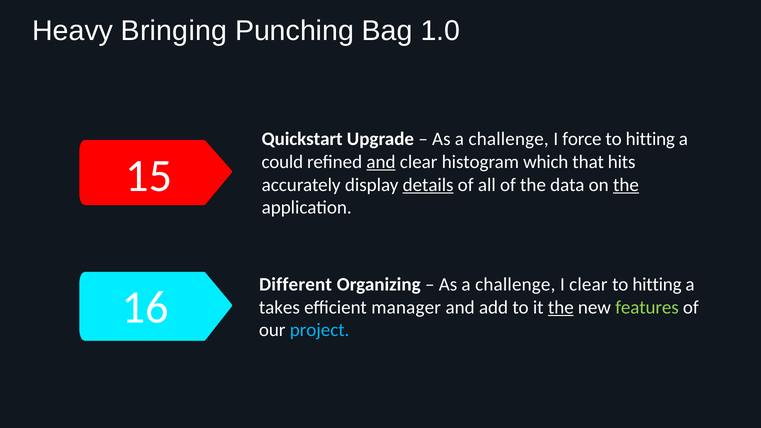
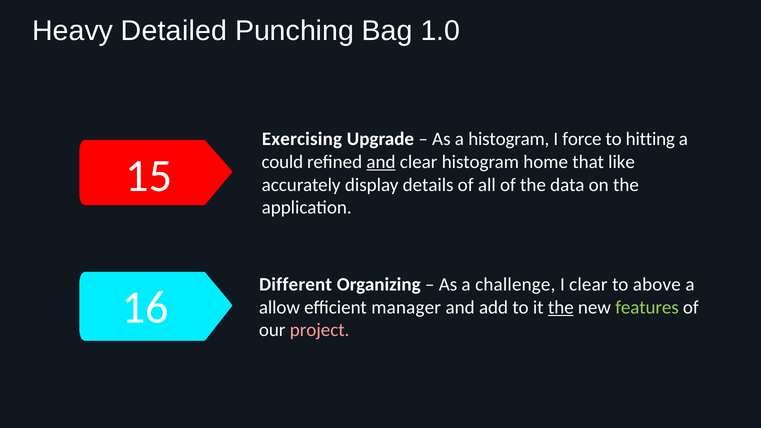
Bringing: Bringing -> Detailed
Quickstart: Quickstart -> Exercising
challenge at (509, 139): challenge -> histogram
which: which -> home
hits: hits -> like
details underline: present -> none
the at (626, 185) underline: present -> none
hitting at (657, 285): hitting -> above
takes: takes -> allow
project colour: light blue -> pink
